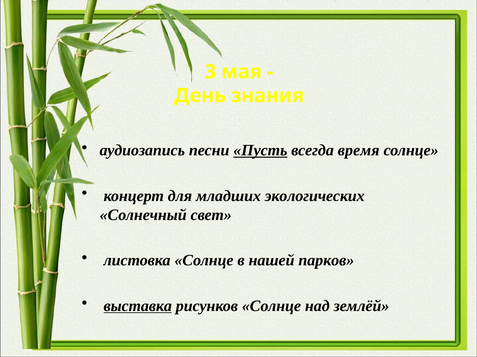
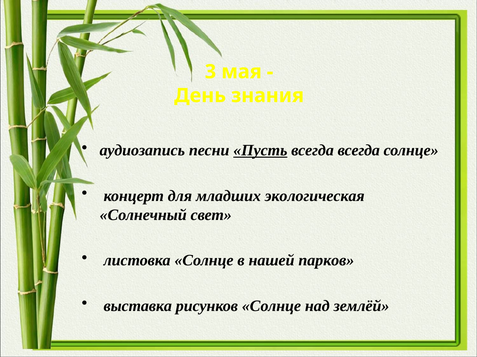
всегда время: время -> всегда
экологических: экологических -> экологическая
выставка underline: present -> none
